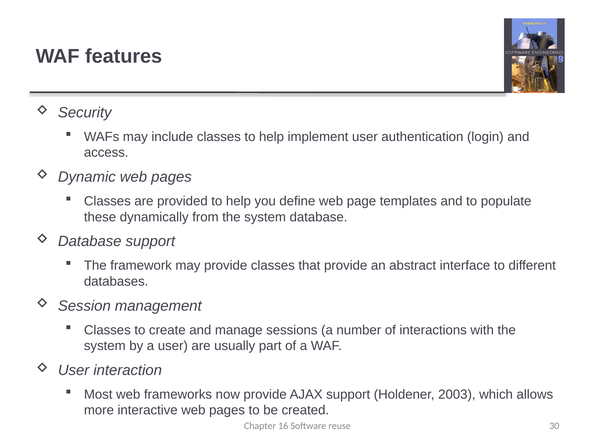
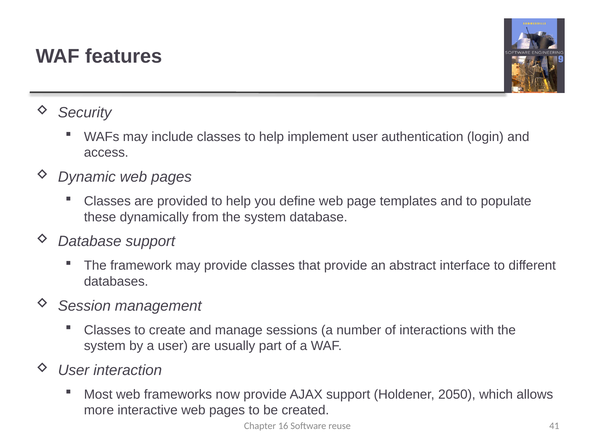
2003: 2003 -> 2050
30: 30 -> 41
